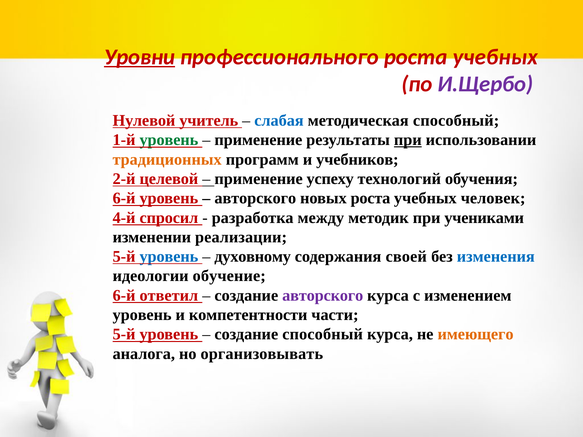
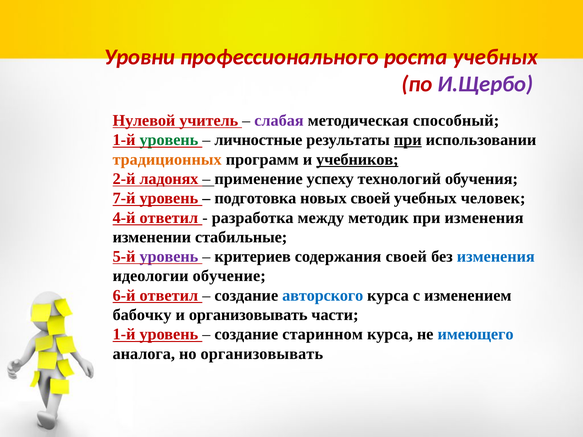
Уровни underline: present -> none
слабая colour: blue -> purple
применение at (258, 140): применение -> личностные
учебников underline: none -> present
целевой: целевой -> ладонях
6-й at (124, 198): 6-й -> 7-й
авторского at (255, 198): авторского -> подготовка
новых роста: роста -> своей
4-й спросил: спросил -> ответил
при учениками: учениками -> изменения
реализации: реализации -> стабильные
уровень at (169, 257) colour: blue -> purple
духовному: духовному -> критериев
авторского at (323, 296) colour: purple -> blue
уровень at (142, 315): уровень -> бабочку
и компетентности: компетентности -> организовывать
5-й at (124, 334): 5-й -> 1-й
создание способный: способный -> старинном
имеющего colour: orange -> blue
